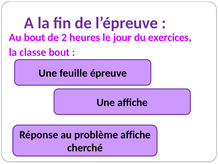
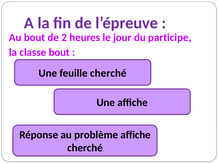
exercices: exercices -> participe
feuille épreuve: épreuve -> cherché
